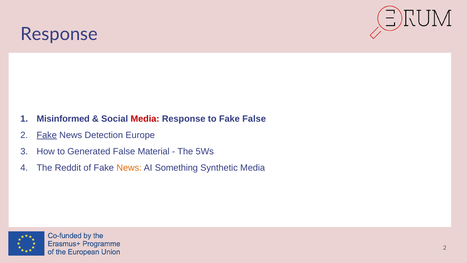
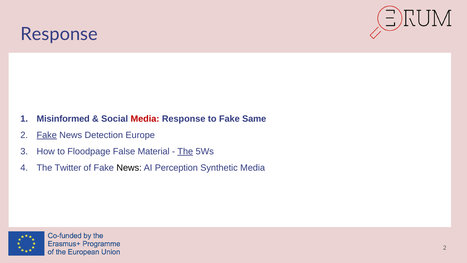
Fake False: False -> Same
Generated: Generated -> Floodpage
The at (185, 151) underline: none -> present
Reddit: Reddit -> Twitter
News at (129, 168) colour: orange -> black
Something: Something -> Perception
